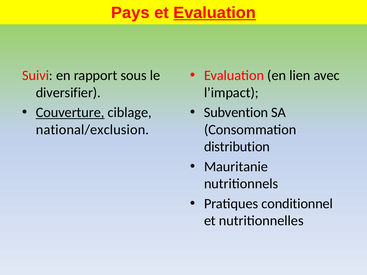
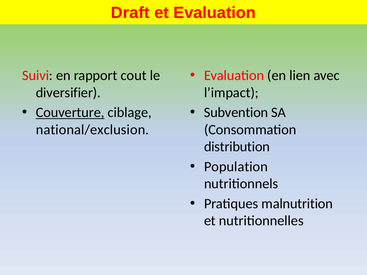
Pays: Pays -> Draft
Evaluation at (215, 13) underline: present -> none
sous: sous -> cout
Mauritanie: Mauritanie -> Population
conditionnel: conditionnel -> malnutrition
